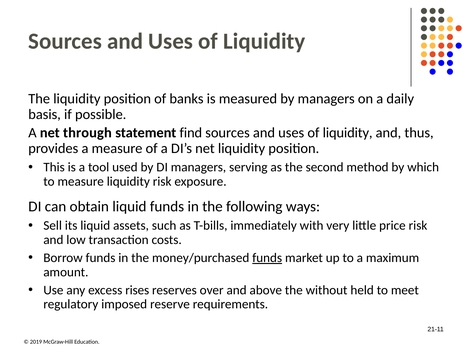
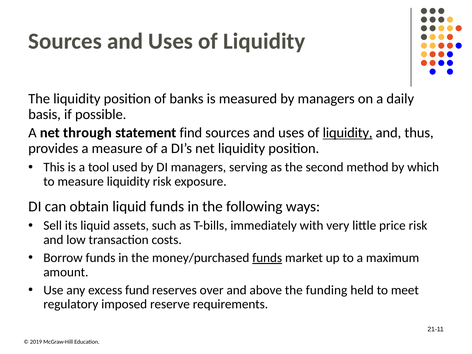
liquidity at (348, 133) underline: none -> present
rises: rises -> fund
without: without -> funding
